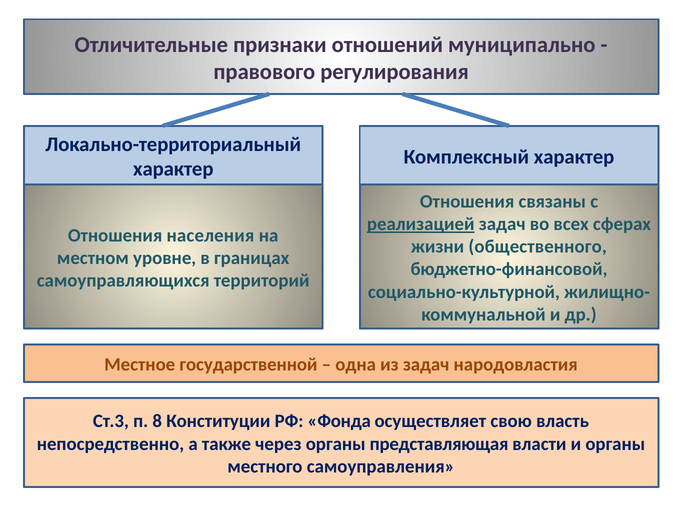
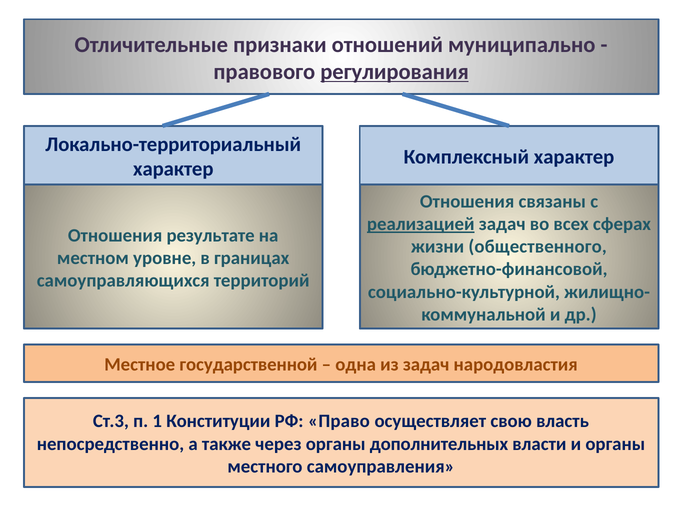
регулирования underline: none -> present
населения: населения -> результате
8: 8 -> 1
Фонда: Фонда -> Право
представляющая: представляющая -> дополнительных
